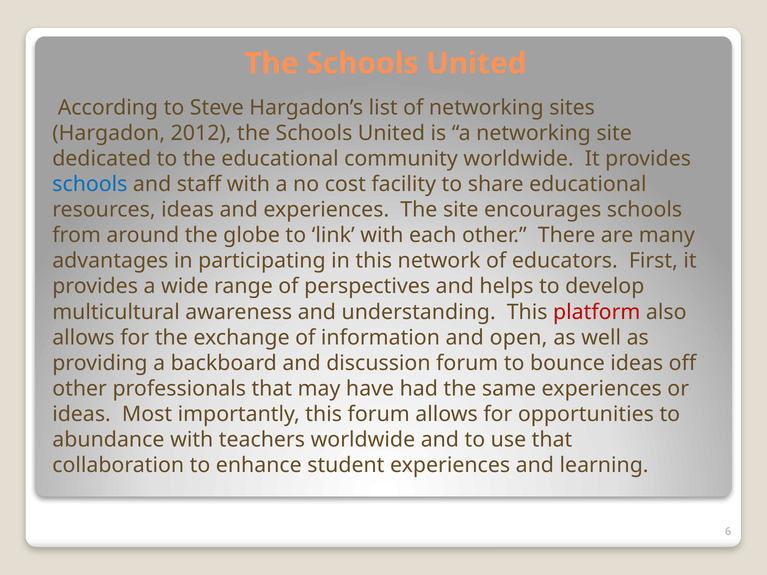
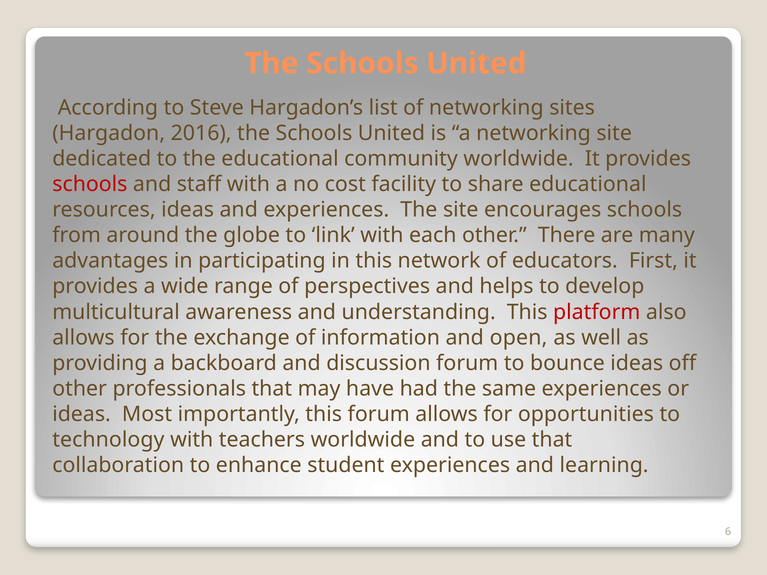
2012: 2012 -> 2016
schools at (90, 184) colour: blue -> red
abundance: abundance -> technology
